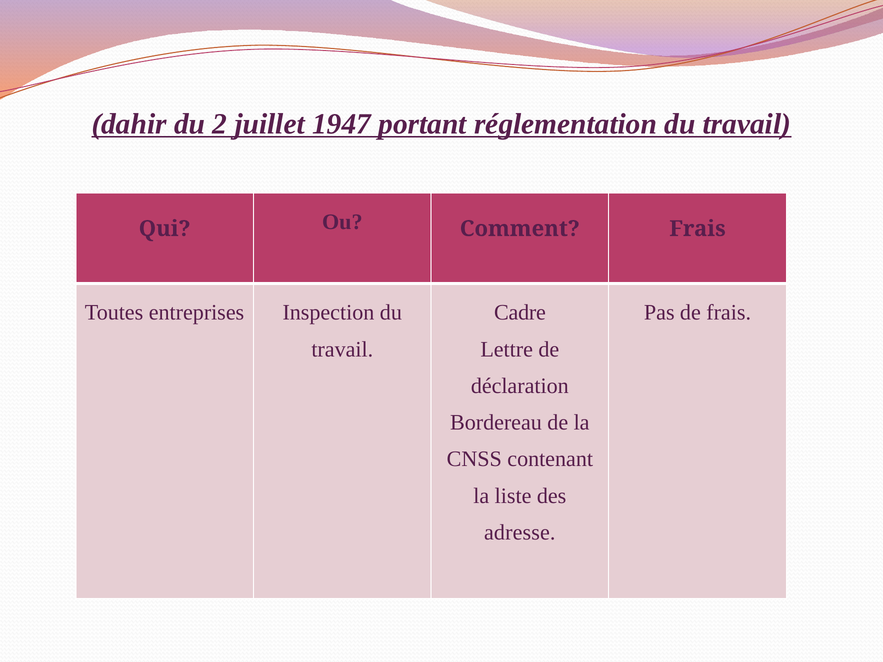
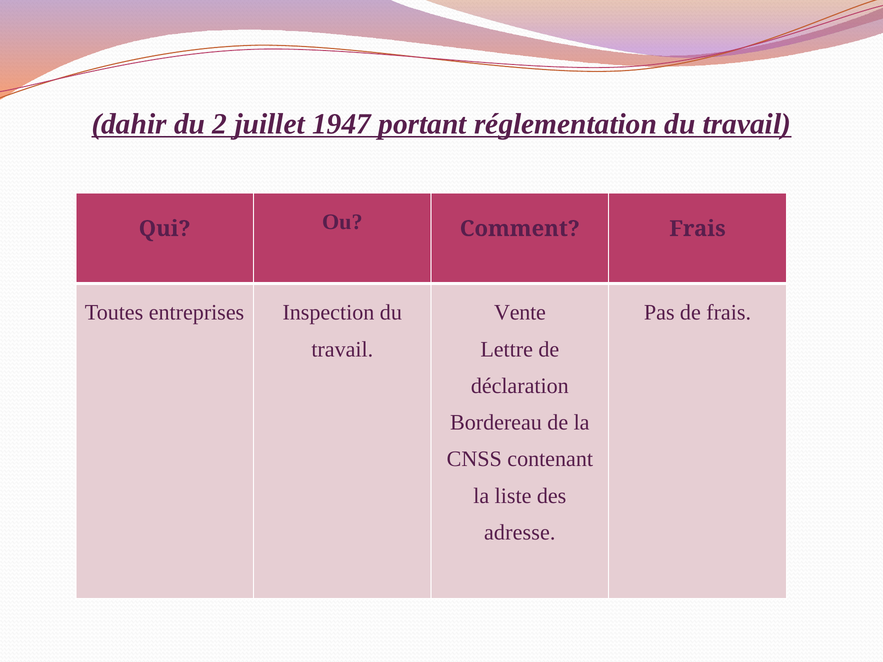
Cadre: Cadre -> Vente
